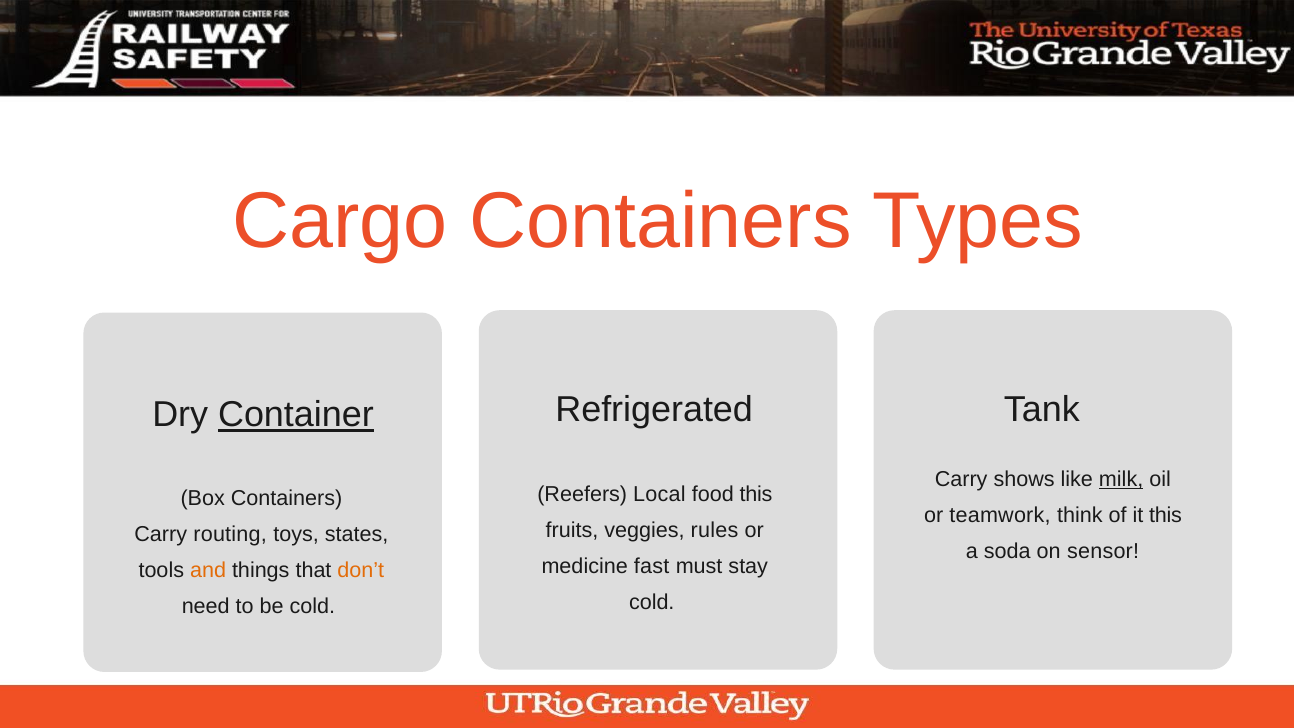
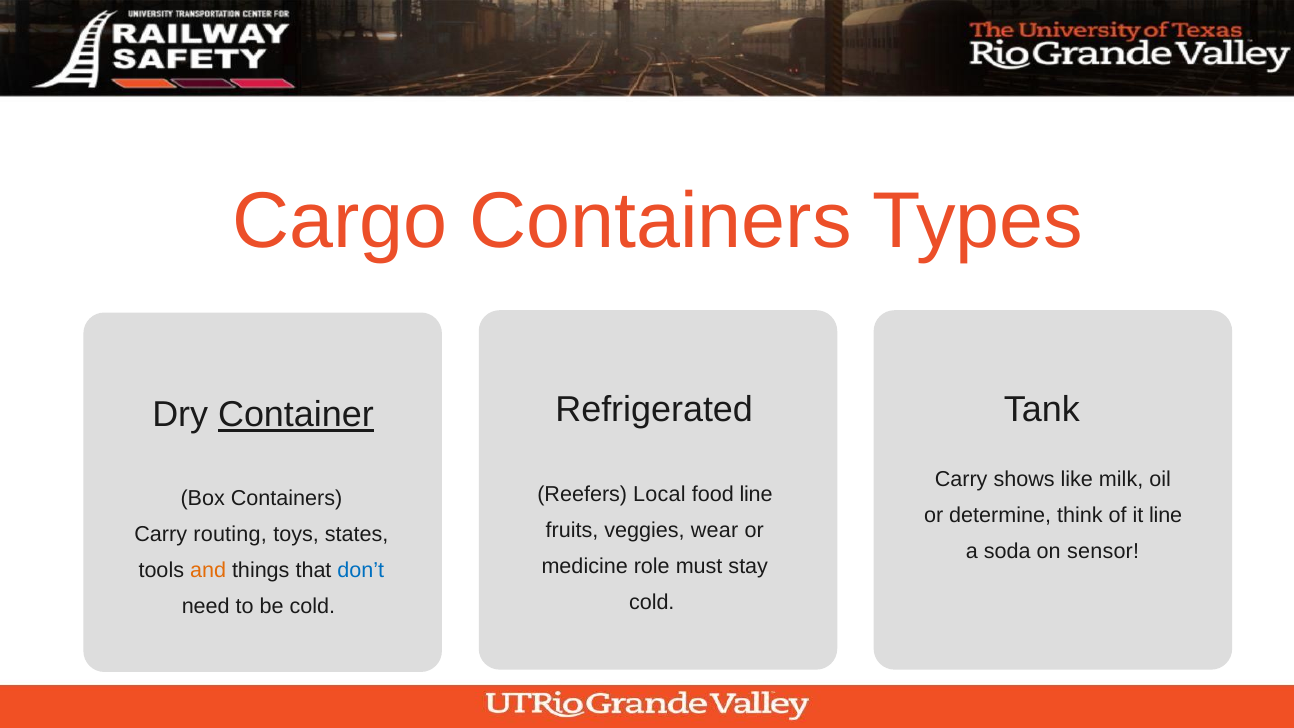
milk underline: present -> none
food this: this -> line
teamwork: teamwork -> determine
it this: this -> line
rules: rules -> wear
fast: fast -> role
don’t colour: orange -> blue
